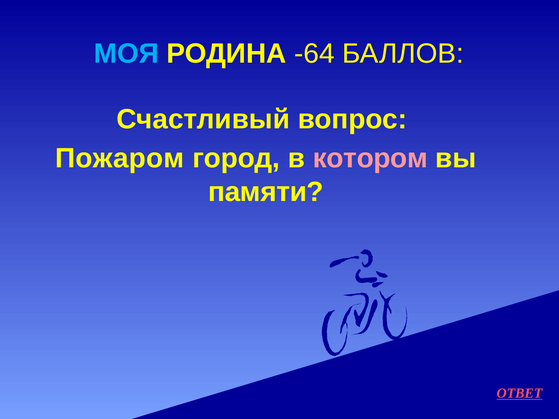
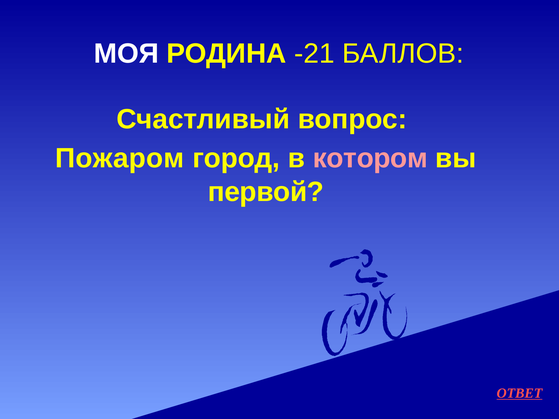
МОЯ colour: light blue -> white
-64: -64 -> -21
памяти: памяти -> первой
